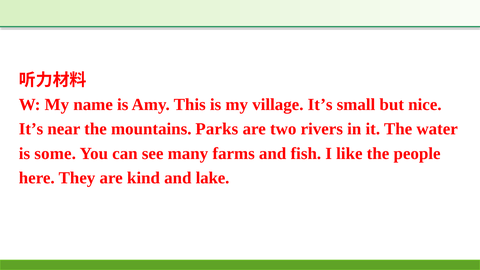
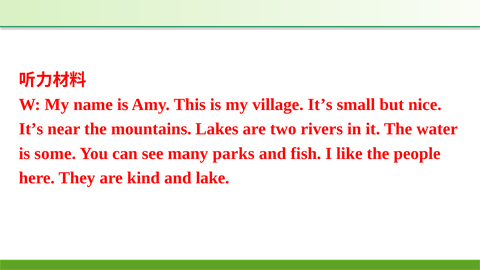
Parks: Parks -> Lakes
farms: farms -> parks
